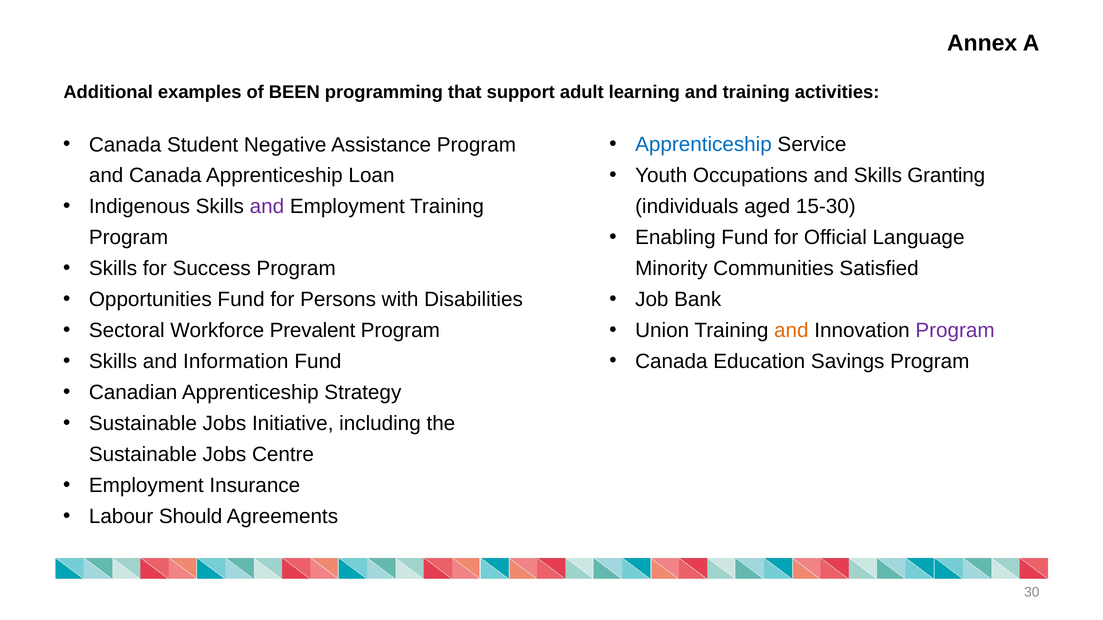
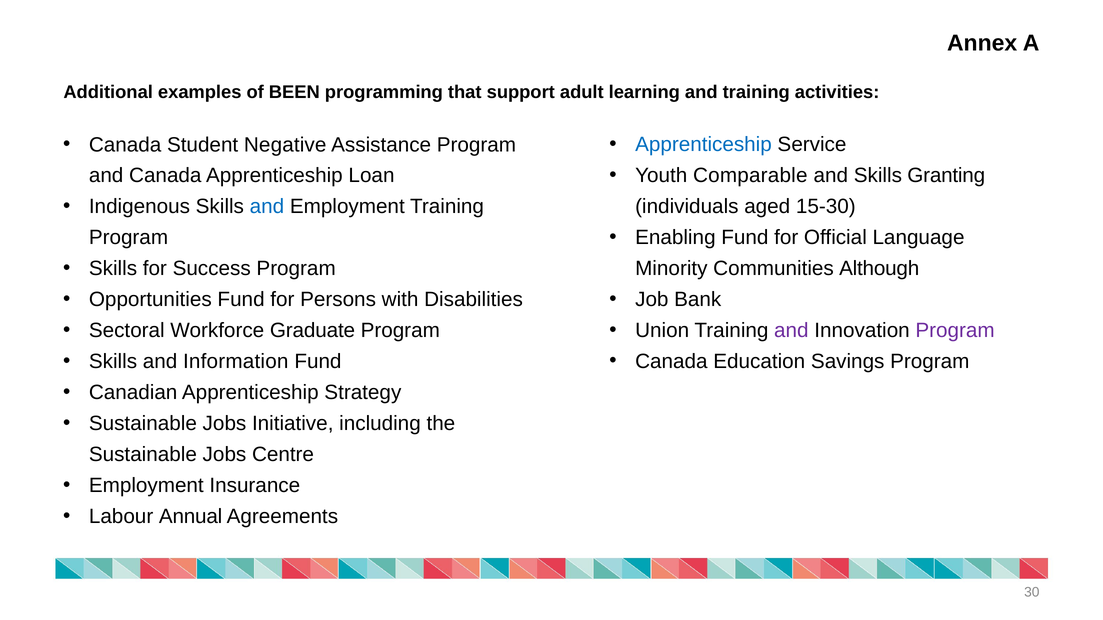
Occupations: Occupations -> Comparable
and at (267, 207) colour: purple -> blue
Satisfied: Satisfied -> Although
and at (791, 331) colour: orange -> purple
Prevalent: Prevalent -> Graduate
Should: Should -> Annual
